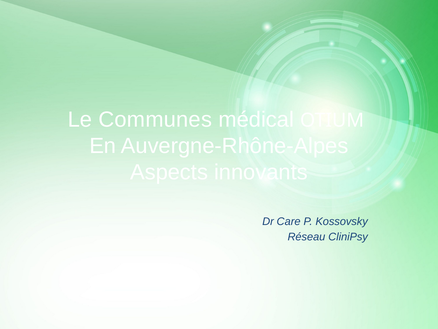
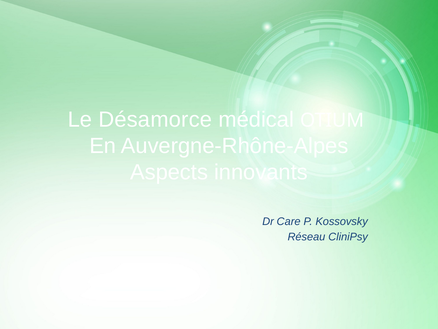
Communes: Communes -> Désamorce
